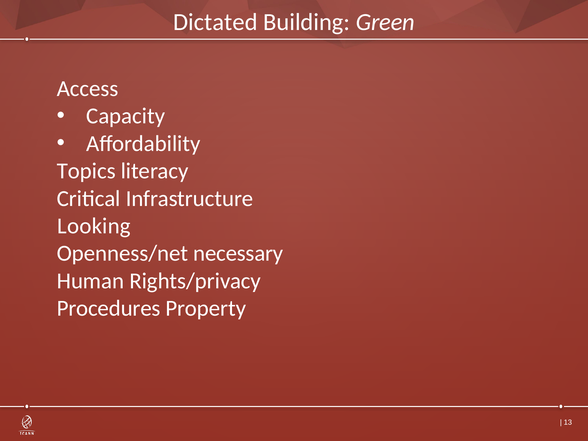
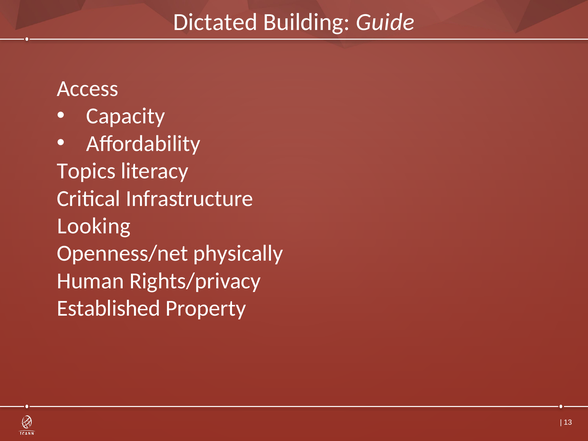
Green: Green -> Guide
necessary: necessary -> physically
Procedures: Procedures -> Established
